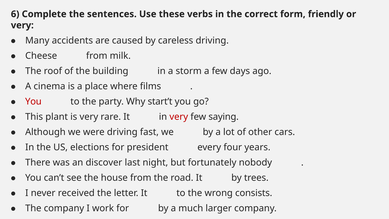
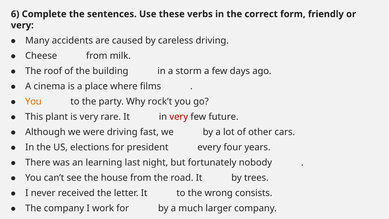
You at (33, 101) colour: red -> orange
start’t: start’t -> rock’t
saying: saying -> future
discover: discover -> learning
